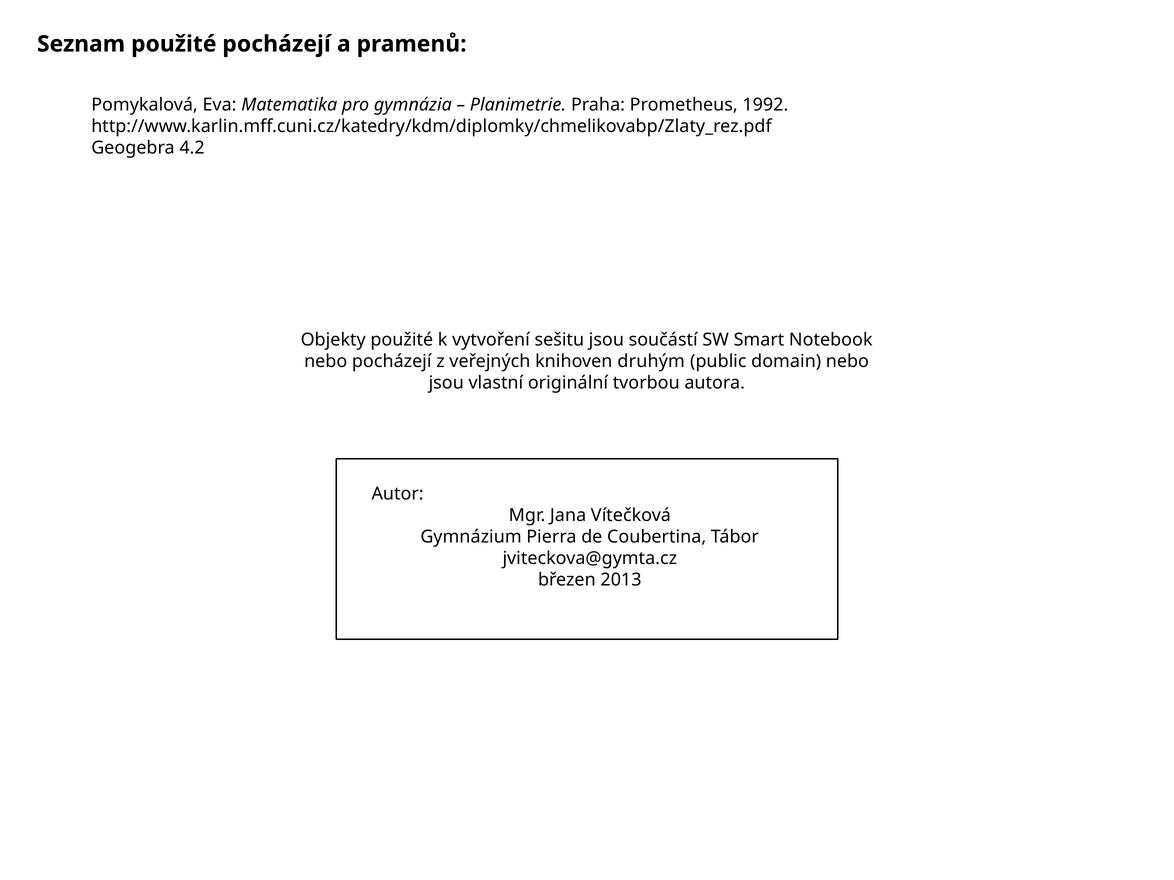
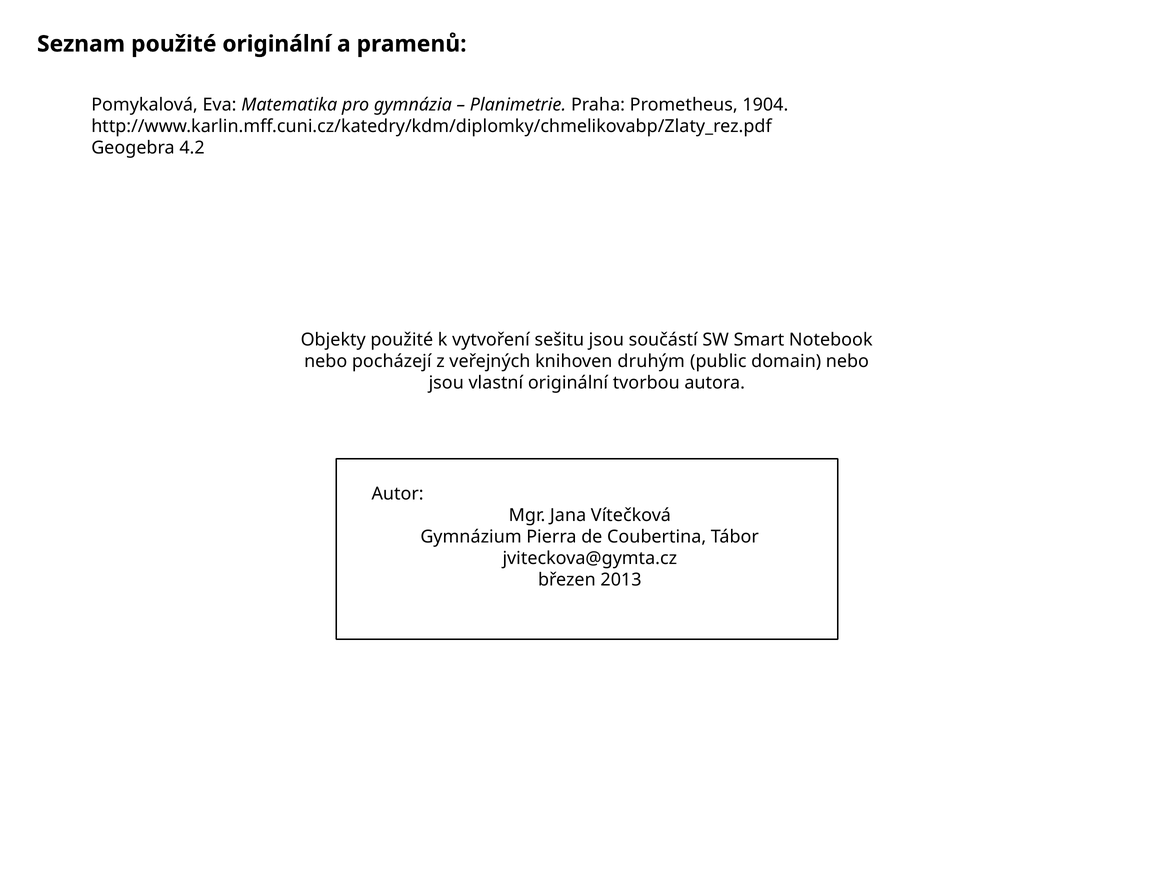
použité pocházejí: pocházejí -> originální
1992: 1992 -> 1904
